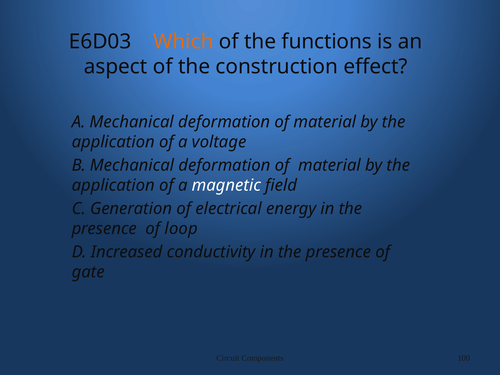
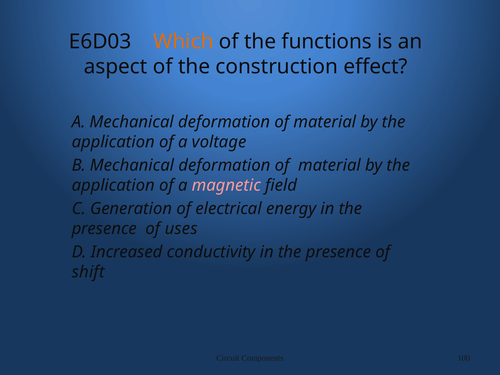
magnetic colour: white -> pink
loop: loop -> uses
gate: gate -> shift
